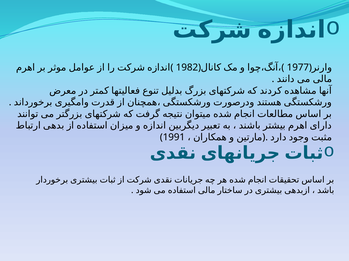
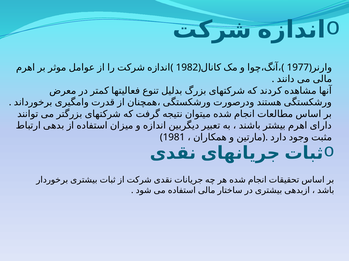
1991: 1991 -> 1981
